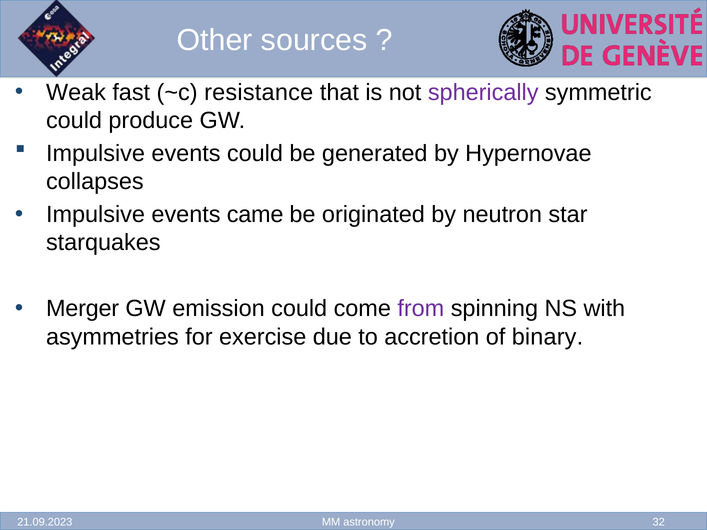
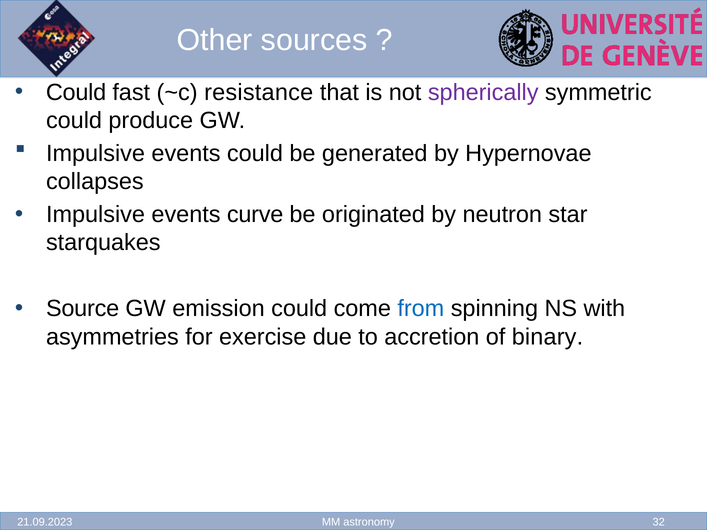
Weak at (76, 92): Weak -> Could
came: came -> curve
Merger: Merger -> Source
from colour: purple -> blue
